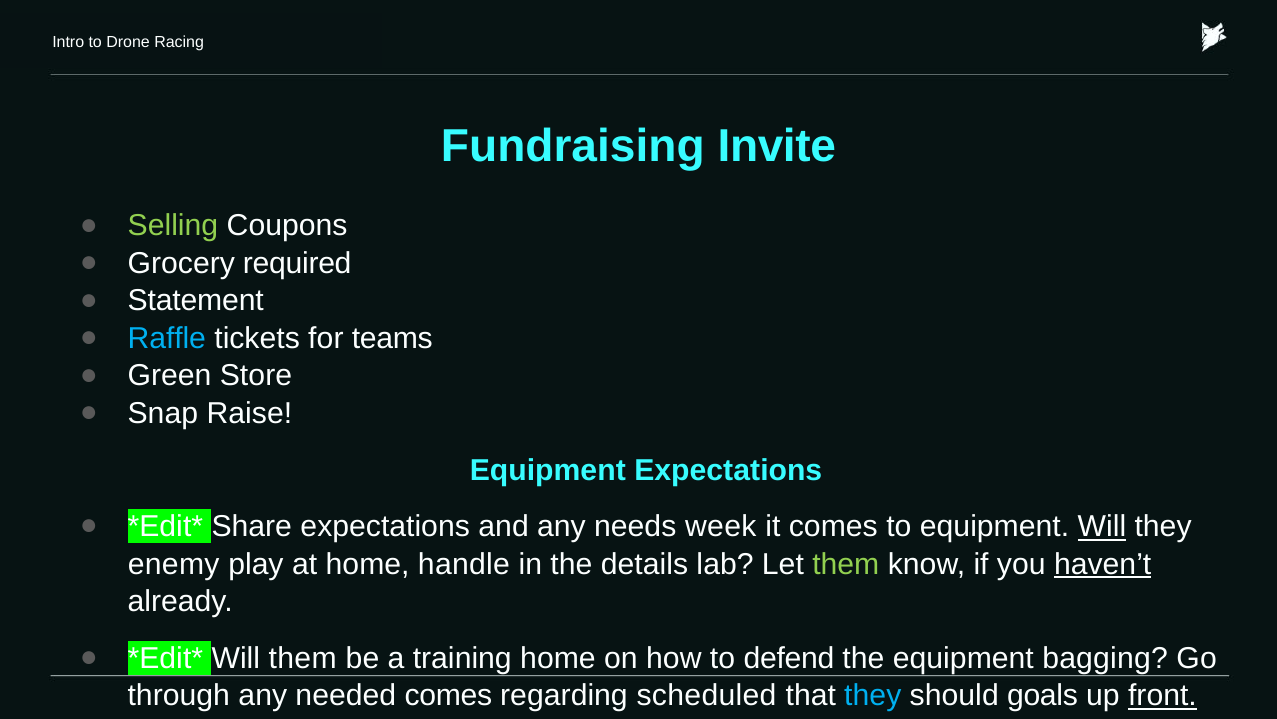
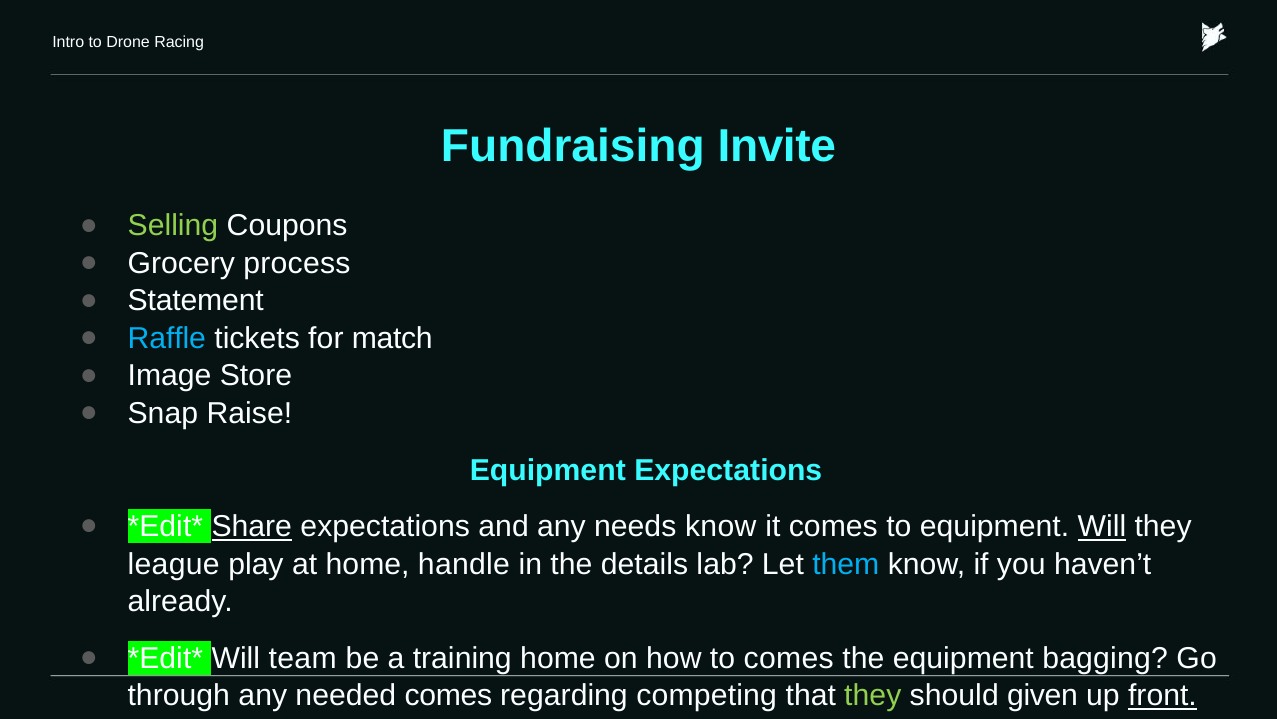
required: required -> process
teams: teams -> match
Green: Green -> Image
Share underline: none -> present
needs week: week -> know
enemy: enemy -> league
them at (846, 564) colour: light green -> light blue
haven’t underline: present -> none
Will them: them -> team
to defend: defend -> comes
scheduled: scheduled -> competing
they at (873, 695) colour: light blue -> light green
goals: goals -> given
